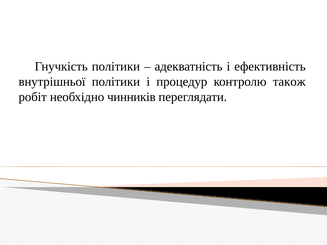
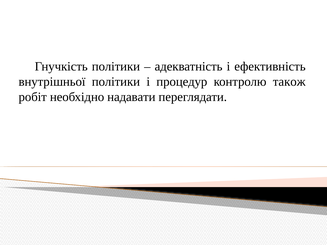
чинників: чинників -> надавати
